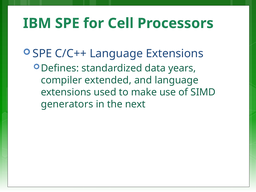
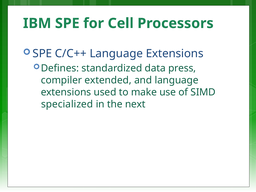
years: years -> press
generators: generators -> specialized
